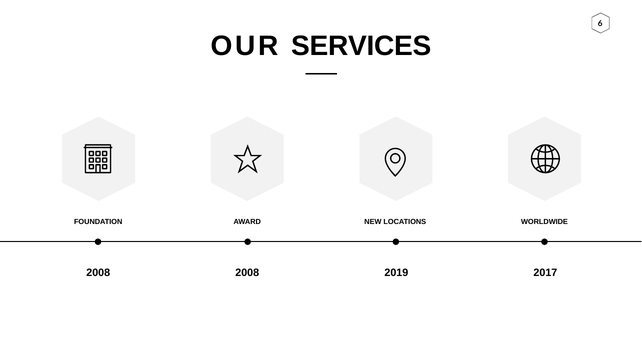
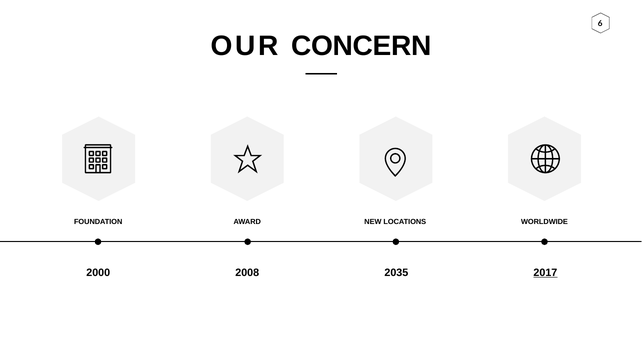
SERVICES: SERVICES -> CONCERN
2008 at (98, 273): 2008 -> 2000
2019: 2019 -> 2035
2017 underline: none -> present
